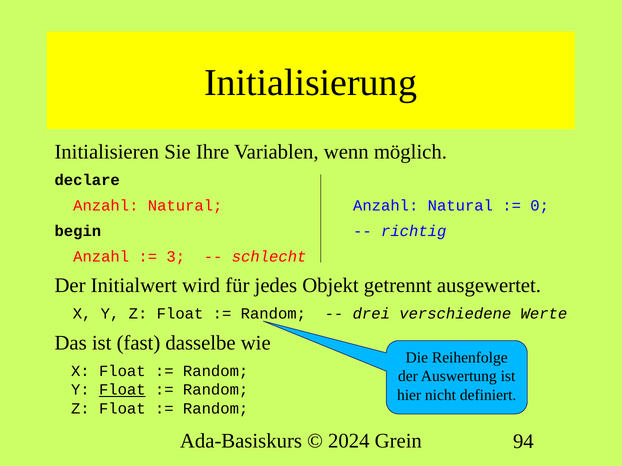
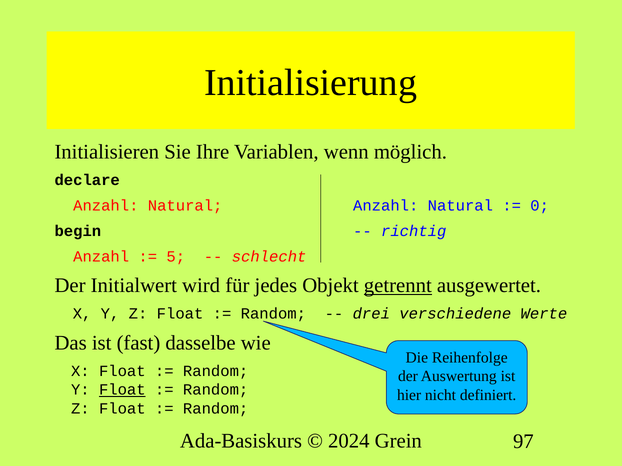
3: 3 -> 5
getrennt underline: none -> present
94: 94 -> 97
